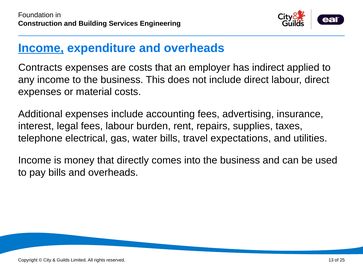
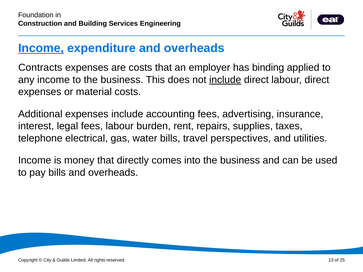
indirect: indirect -> binding
include at (225, 80) underline: none -> present
expectations: expectations -> perspectives
